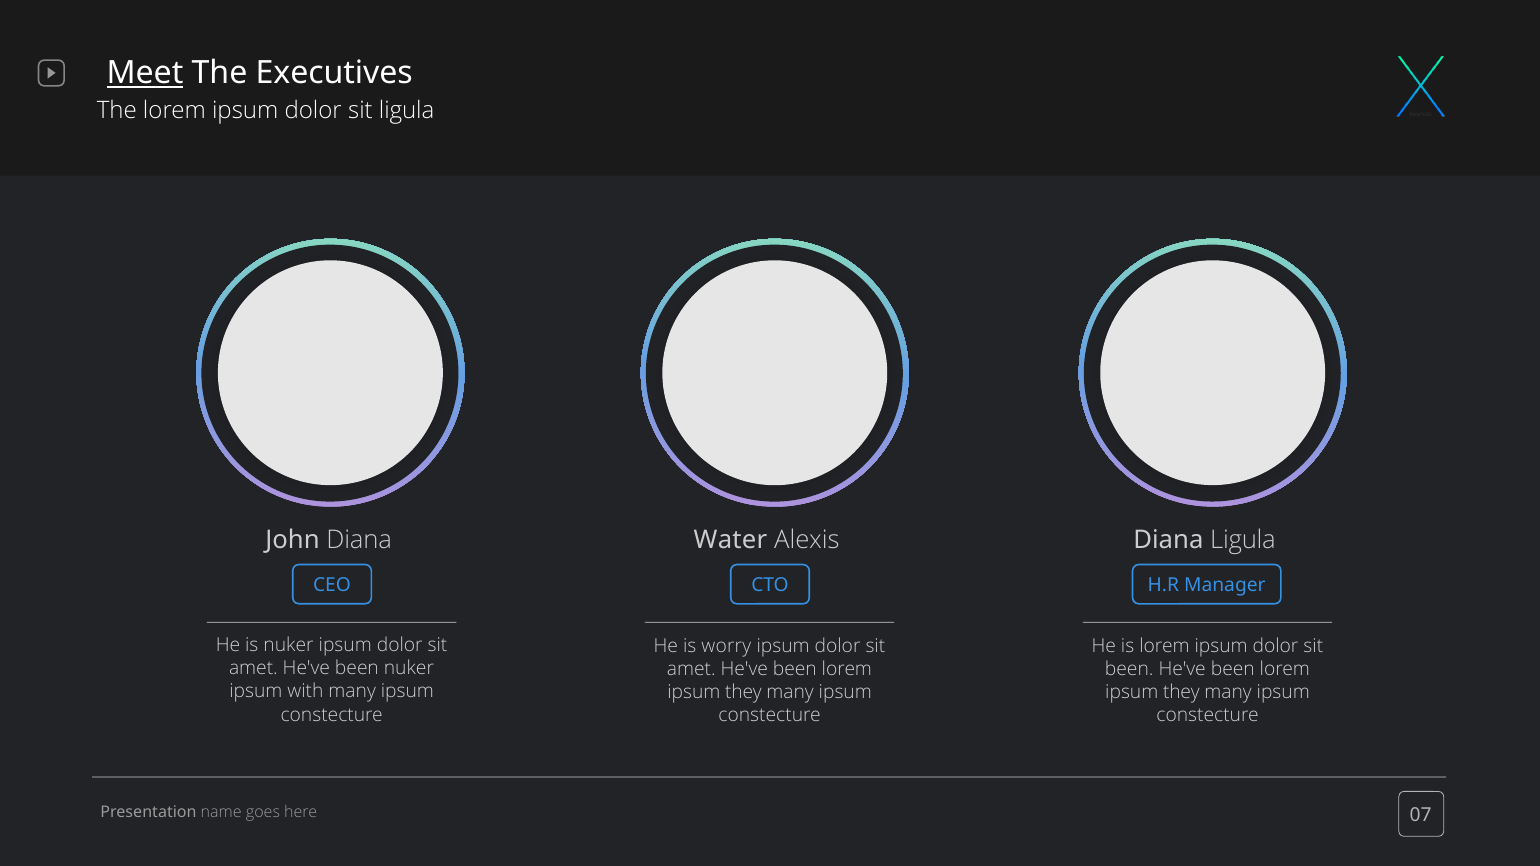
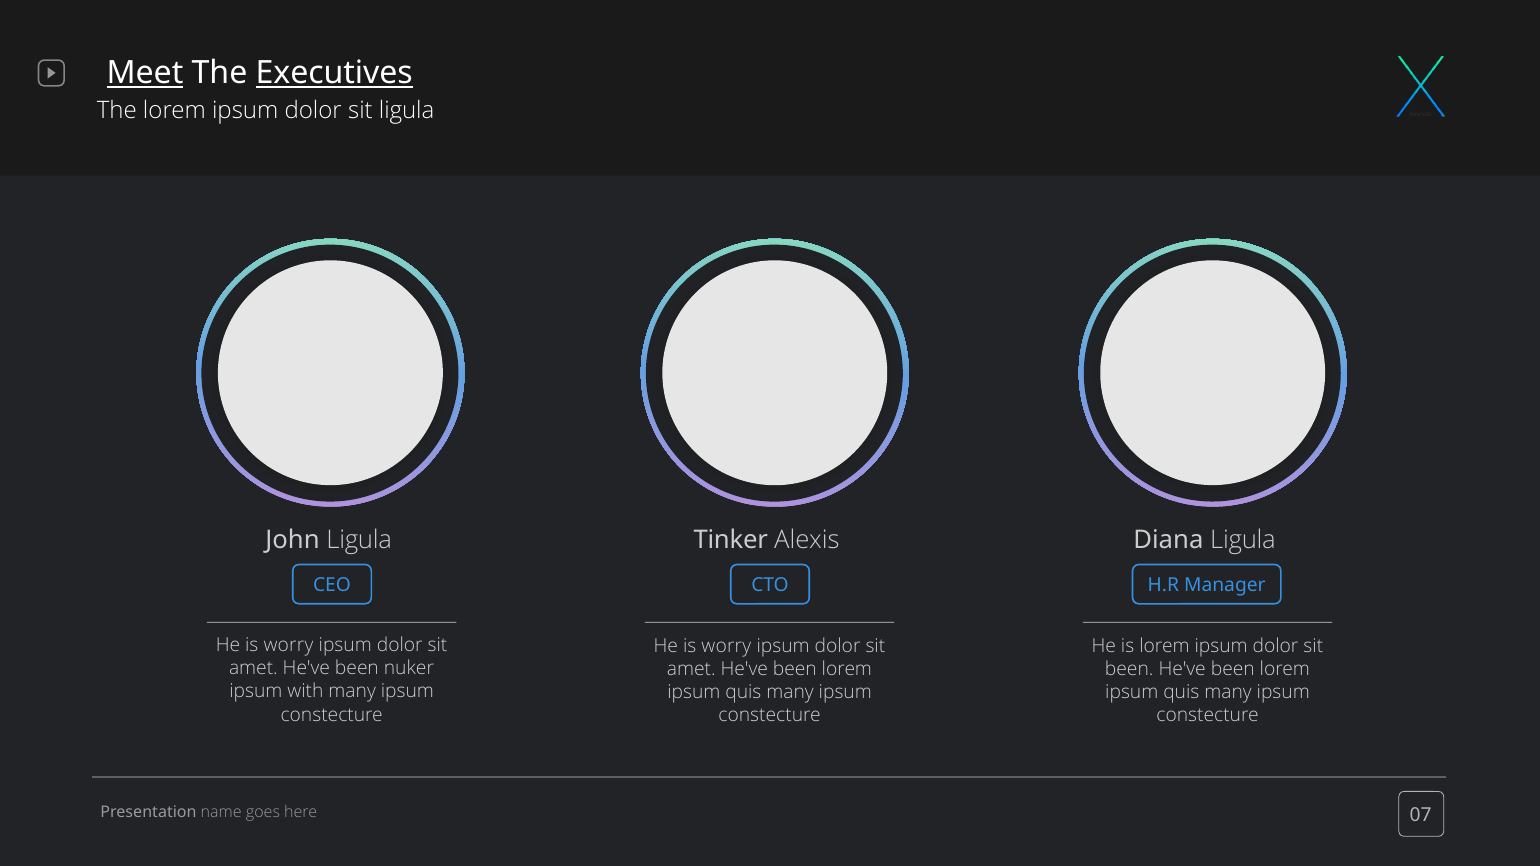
Executives underline: none -> present
John Diana: Diana -> Ligula
Water: Water -> Tinker
nuker at (289, 646): nuker -> worry
they at (743, 692): they -> quis
they at (1181, 692): they -> quis
